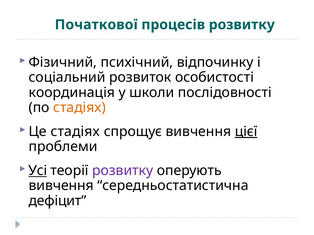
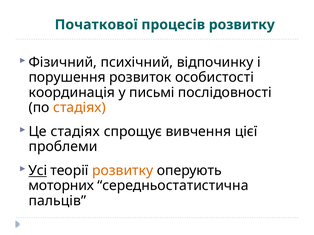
соціальний: соціальний -> порушення
школи: школи -> письмі
цієї underline: present -> none
розвитку at (123, 171) colour: purple -> orange
вивчення at (61, 186): вивчення -> моторних
дефіцит: дефіцит -> пальців
